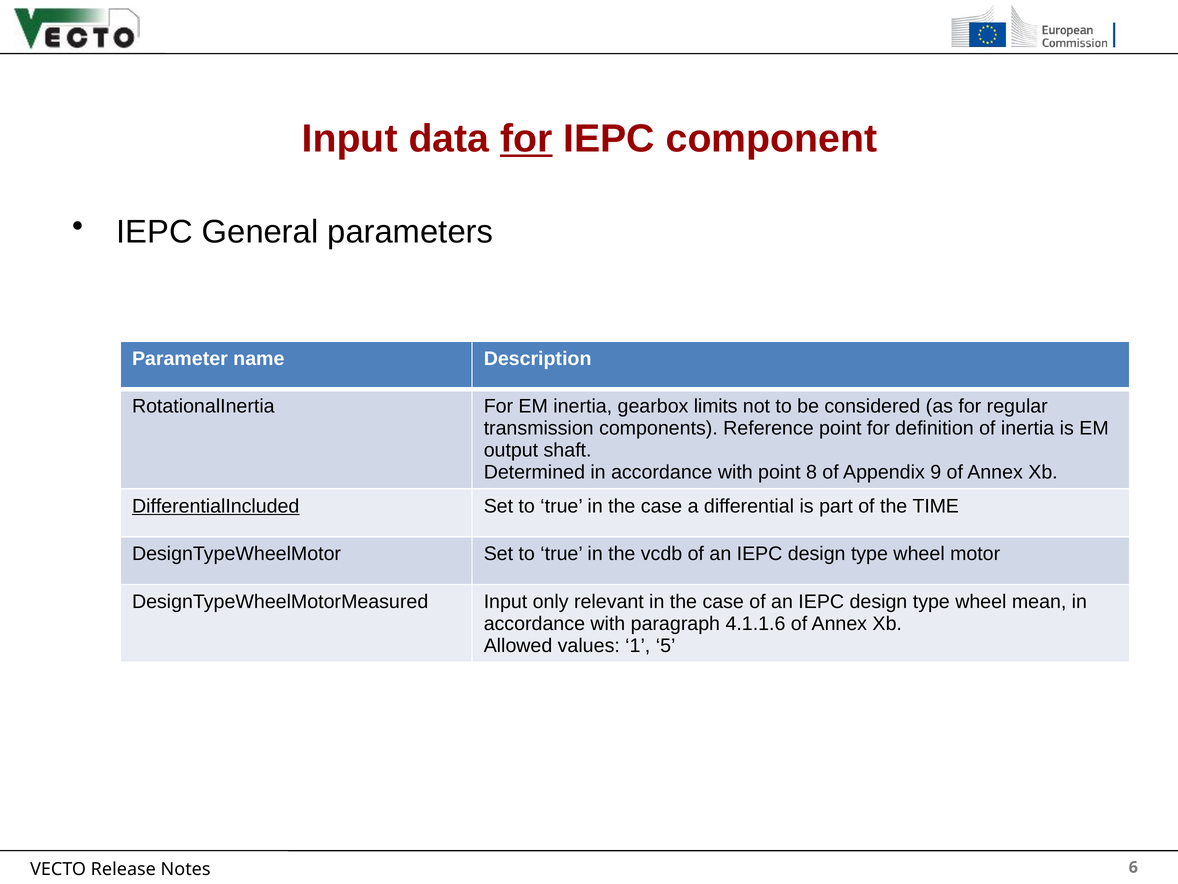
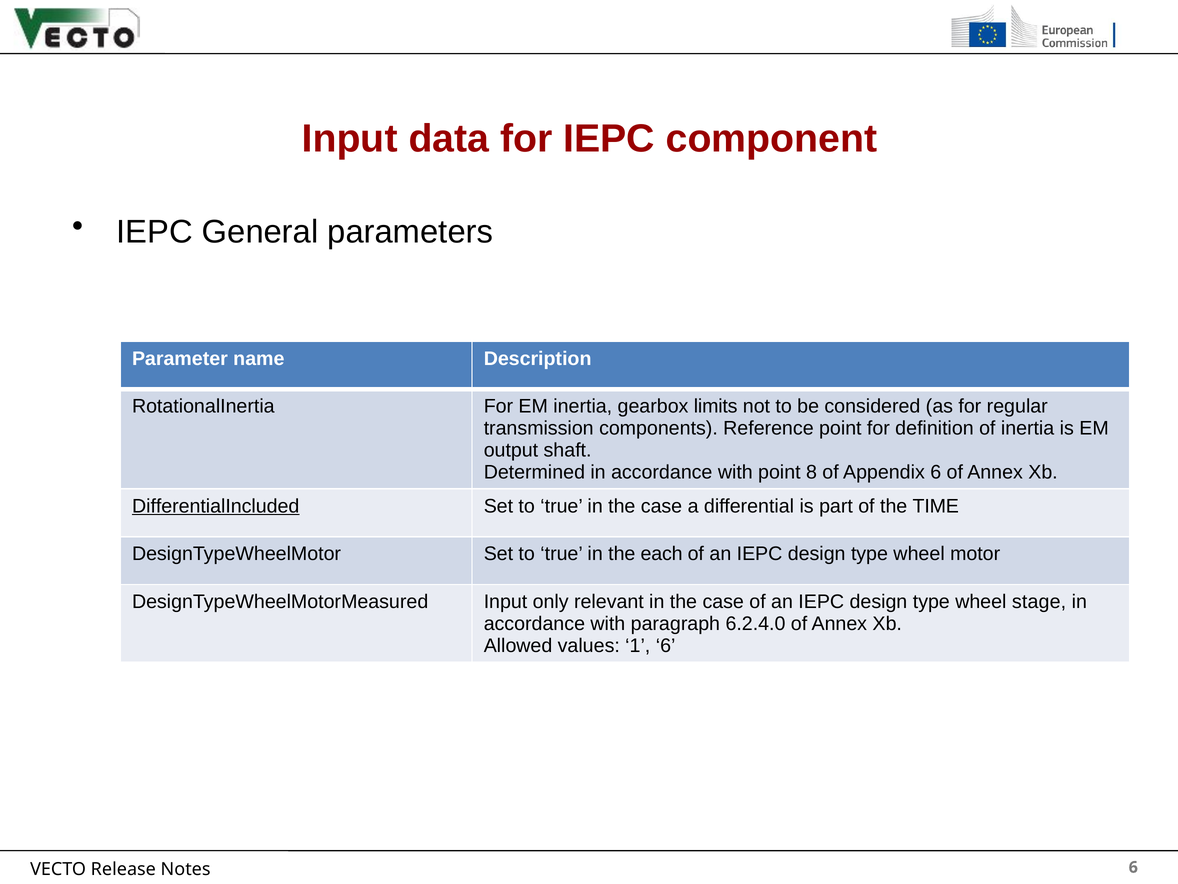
for at (526, 139) underline: present -> none
Appendix 9: 9 -> 6
vcdb: vcdb -> each
mean: mean -> stage
4.1.1.6: 4.1.1.6 -> 6.2.4.0
1 5: 5 -> 6
